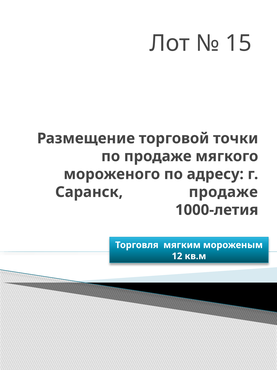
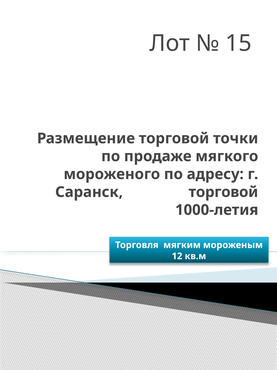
Саранск продаже: продаже -> торговой
